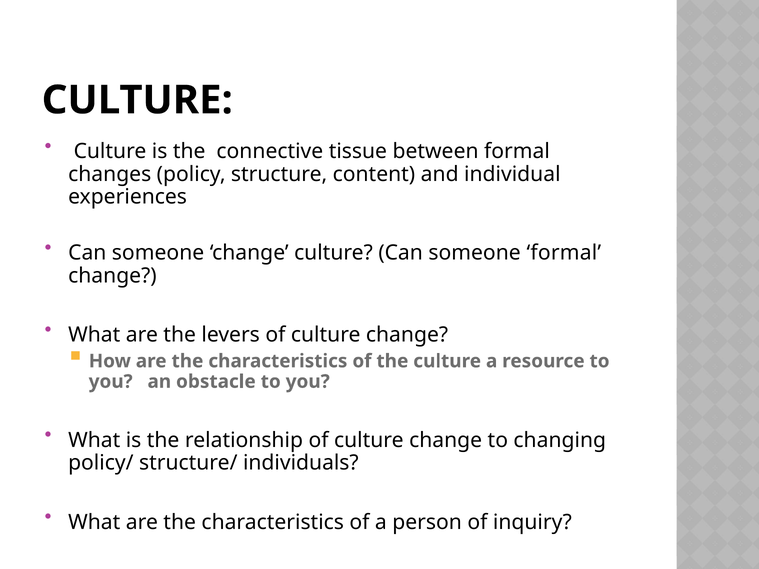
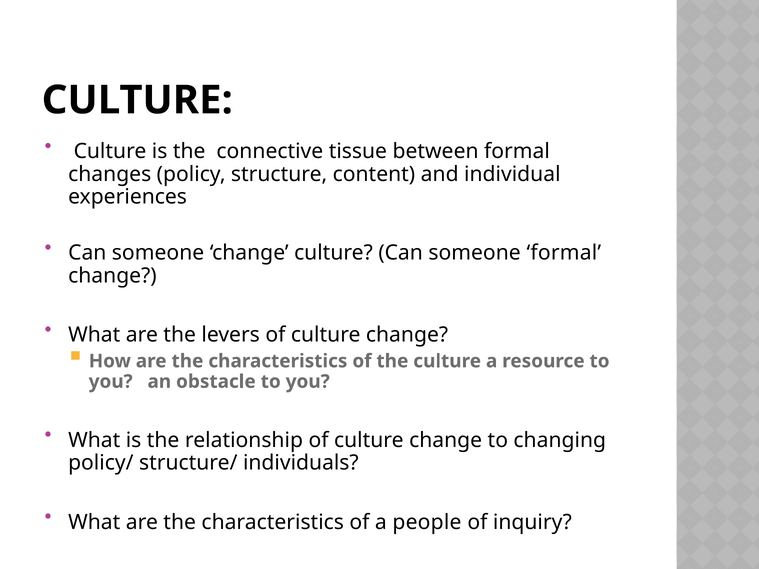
person: person -> people
